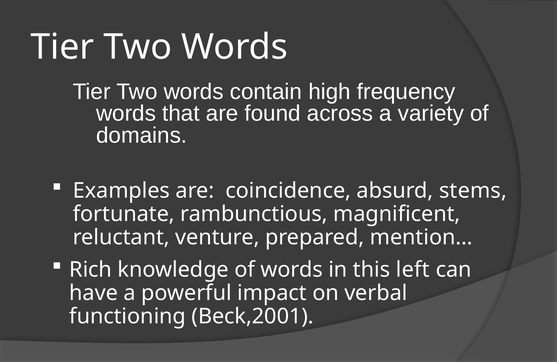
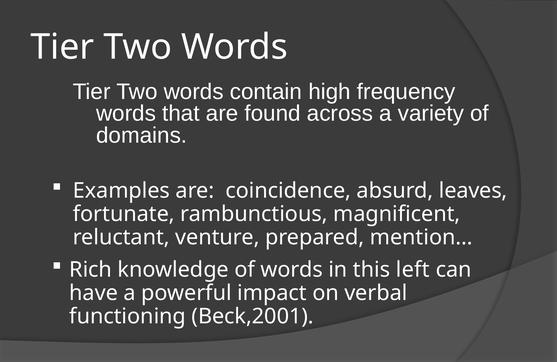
stems: stems -> leaves
